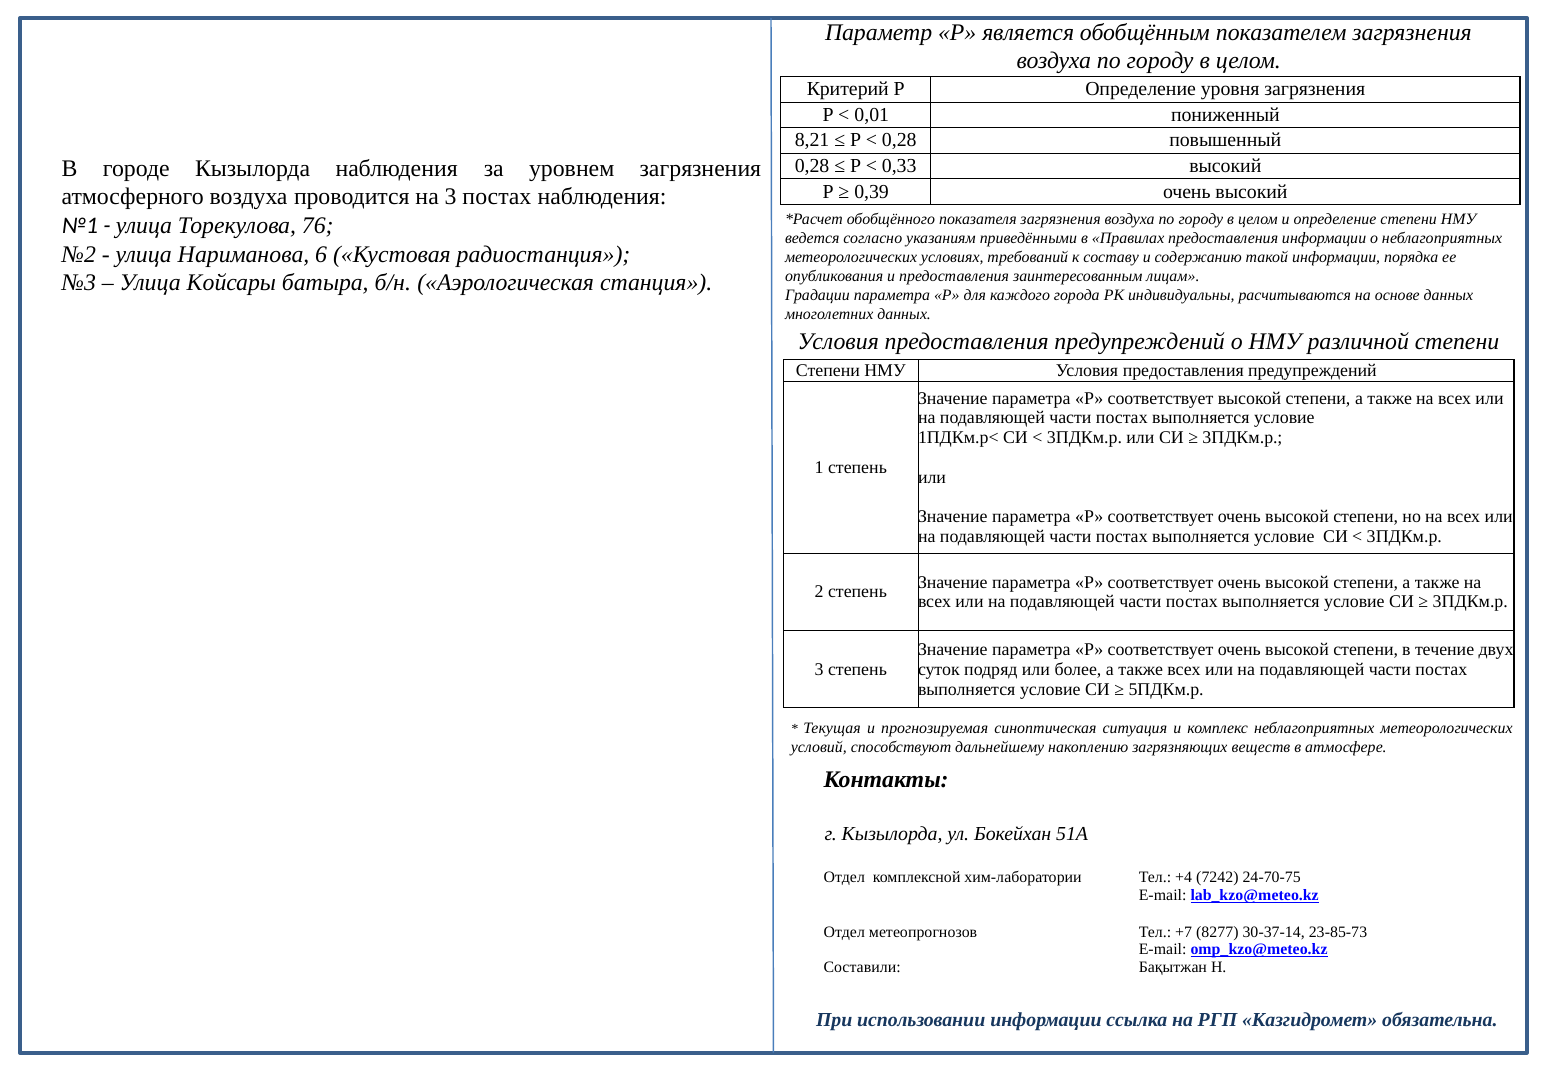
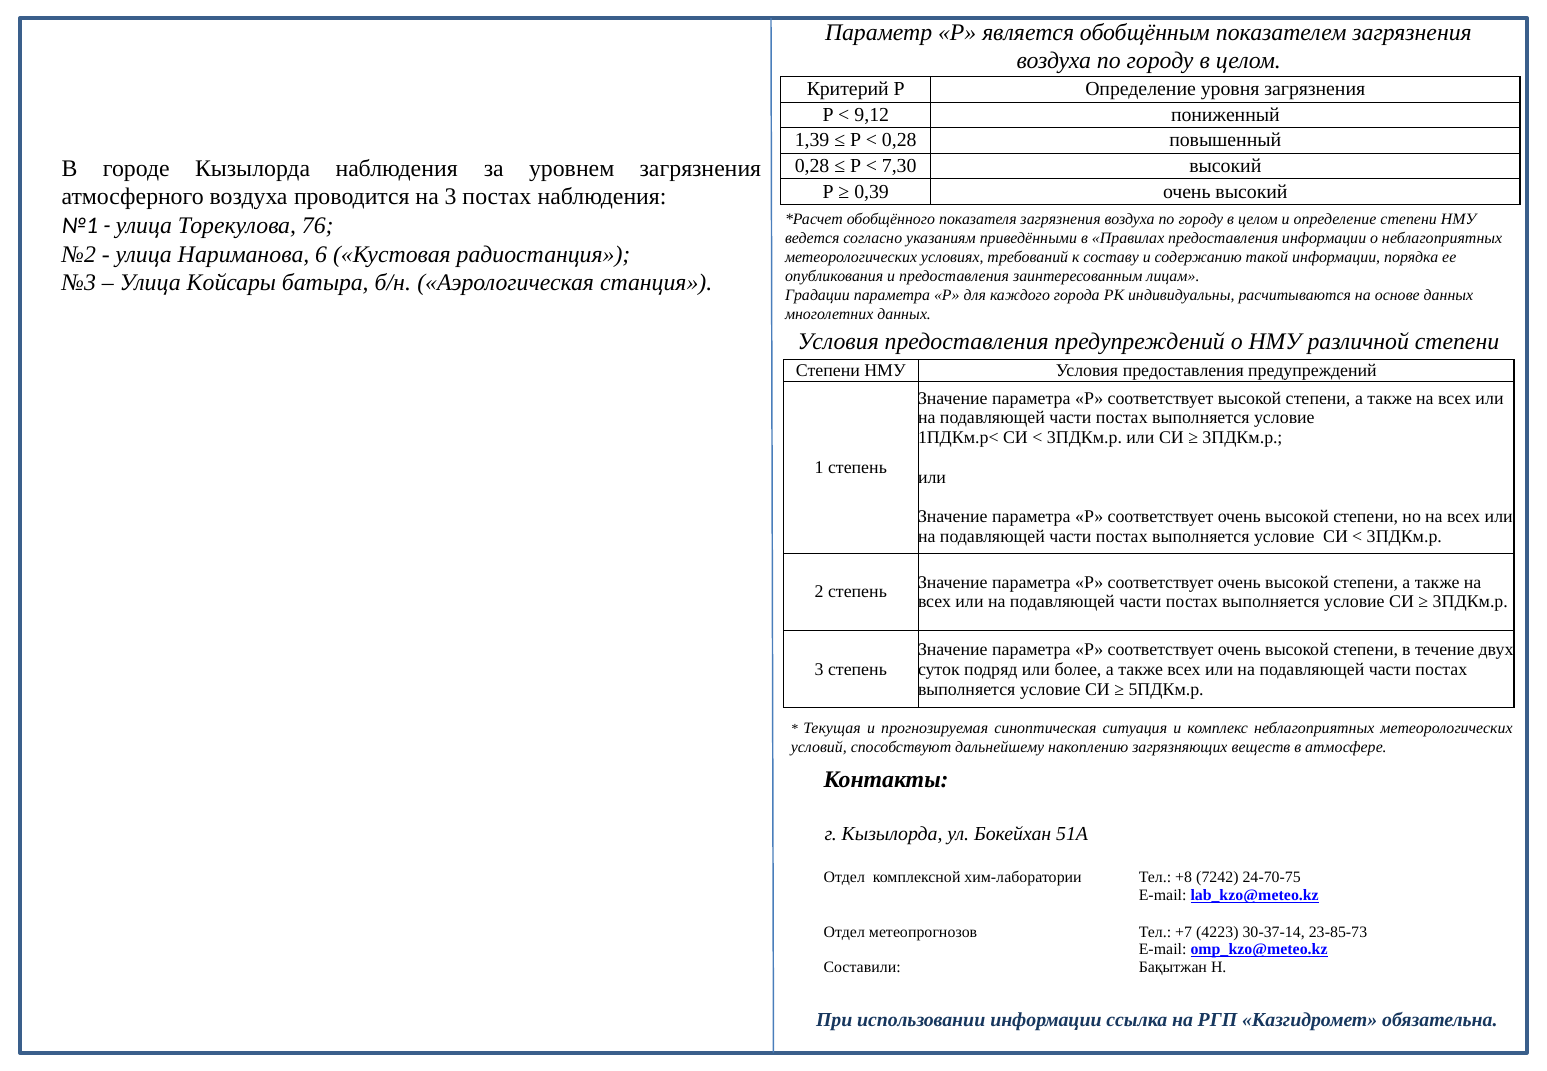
0,01: 0,01 -> 9,12
8,21: 8,21 -> 1,39
0,33: 0,33 -> 7,30
+4: +4 -> +8
8277: 8277 -> 4223
